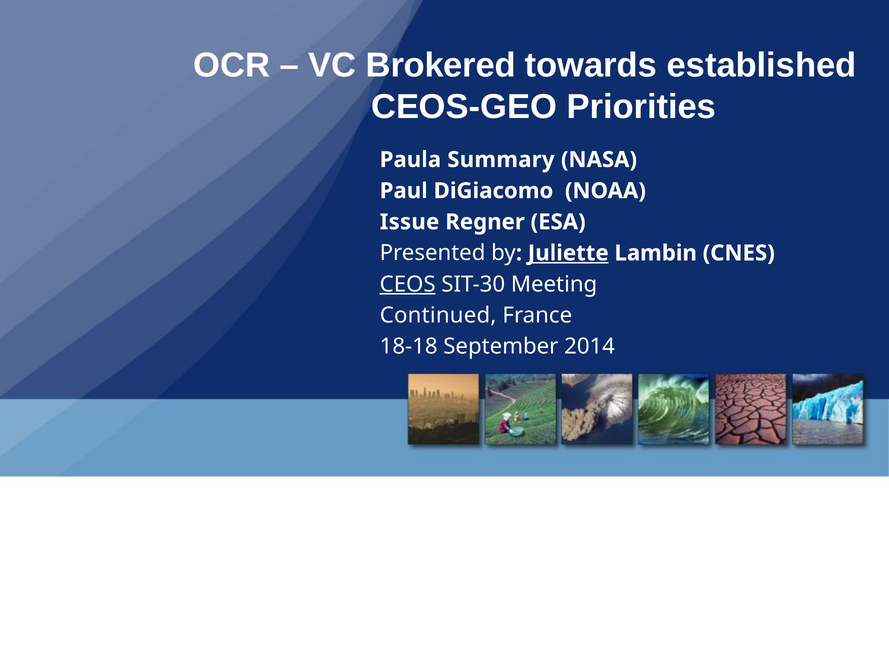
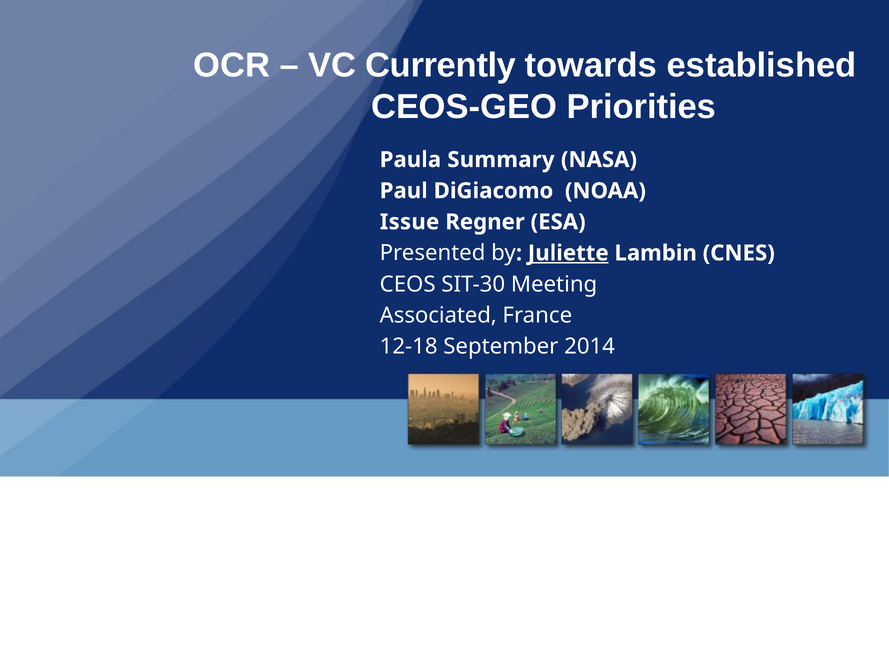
Brokered: Brokered -> Currently
CEOS underline: present -> none
Continued: Continued -> Associated
18-18: 18-18 -> 12-18
